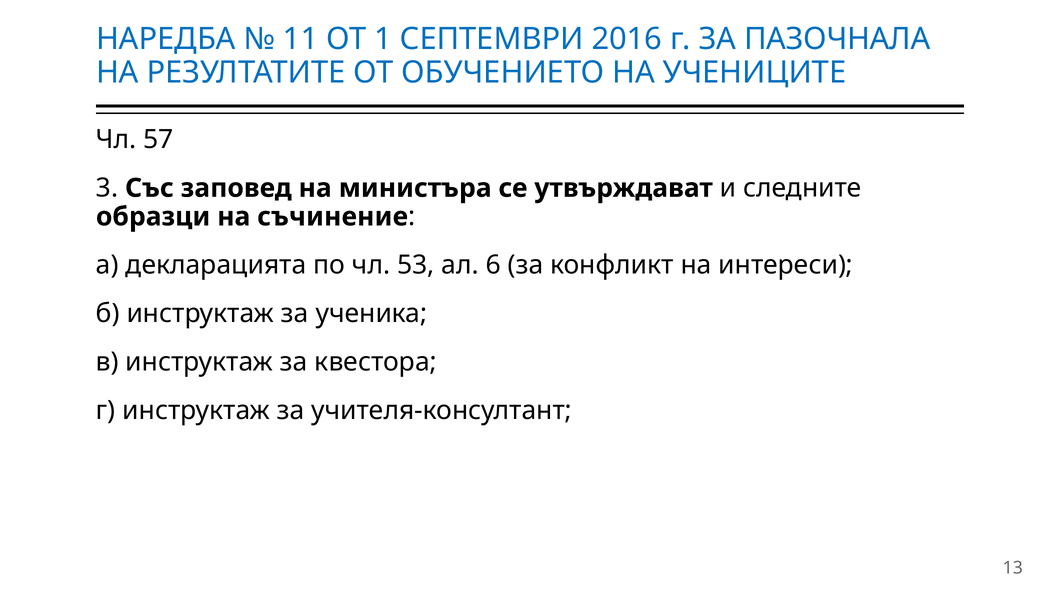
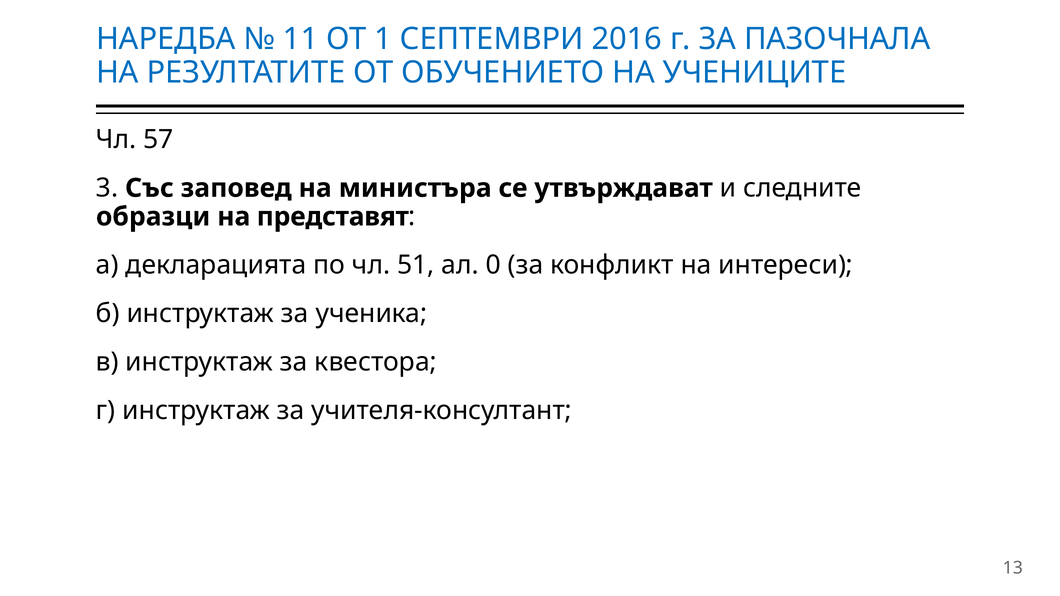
съчинение: съчинение -> представят
53: 53 -> 51
6: 6 -> 0
